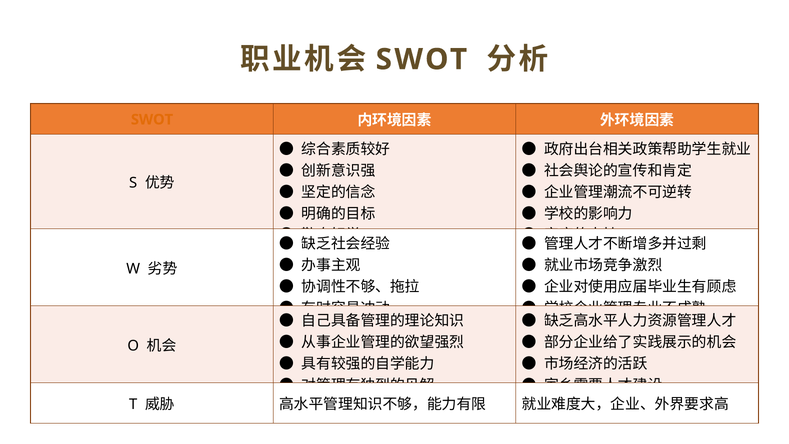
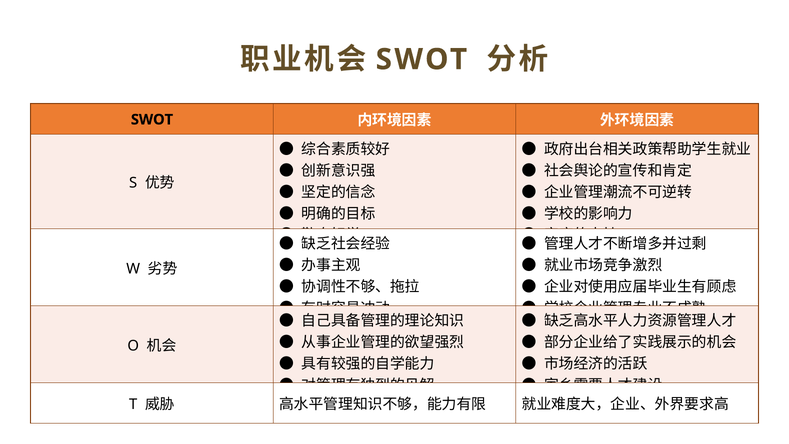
SWOT at (152, 120) colour: orange -> black
